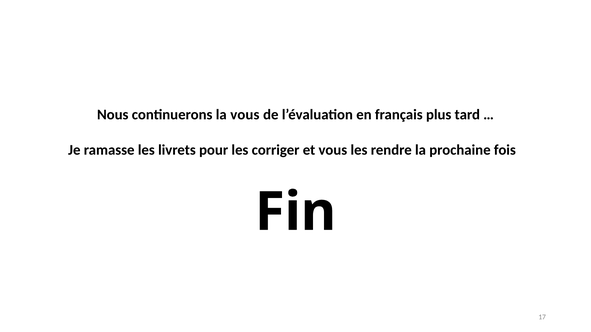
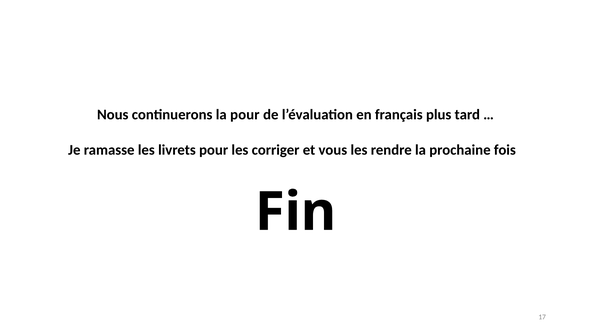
la vous: vous -> pour
